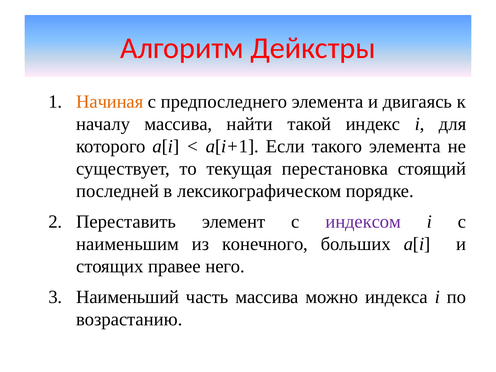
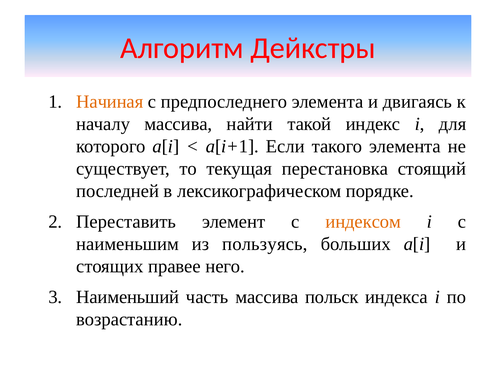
индексом colour: purple -> orange
конечного: конечного -> пользуясь
можно: можно -> польск
